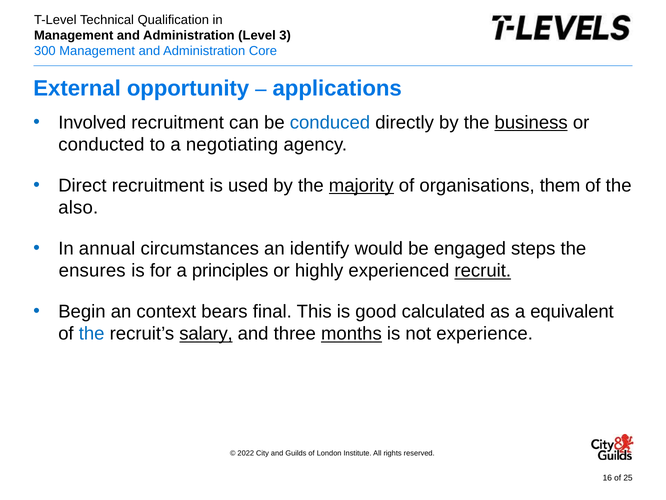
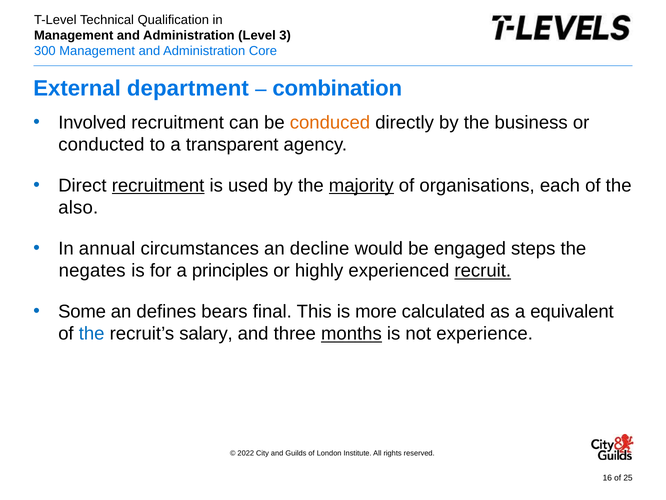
opportunity: opportunity -> department
applications: applications -> combination
conduced colour: blue -> orange
business underline: present -> none
negotiating: negotiating -> transparent
recruitment at (158, 185) underline: none -> present
them: them -> each
identify: identify -> decline
ensures: ensures -> negates
Begin: Begin -> Some
context: context -> defines
good: good -> more
salary underline: present -> none
